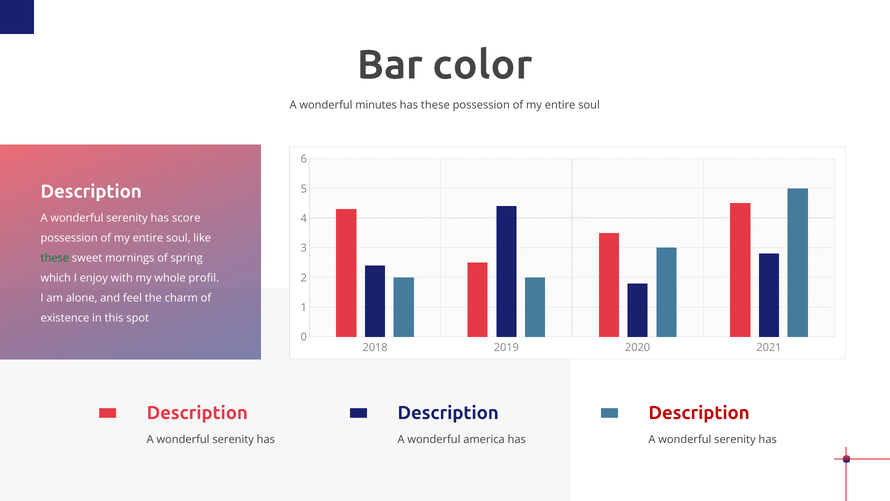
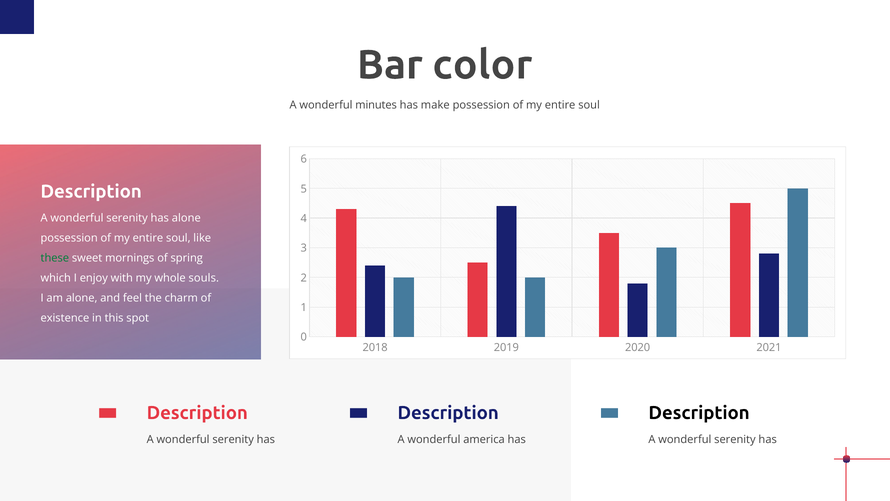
has these: these -> make
has score: score -> alone
profil: profil -> souls
Description at (699, 413) colour: red -> black
